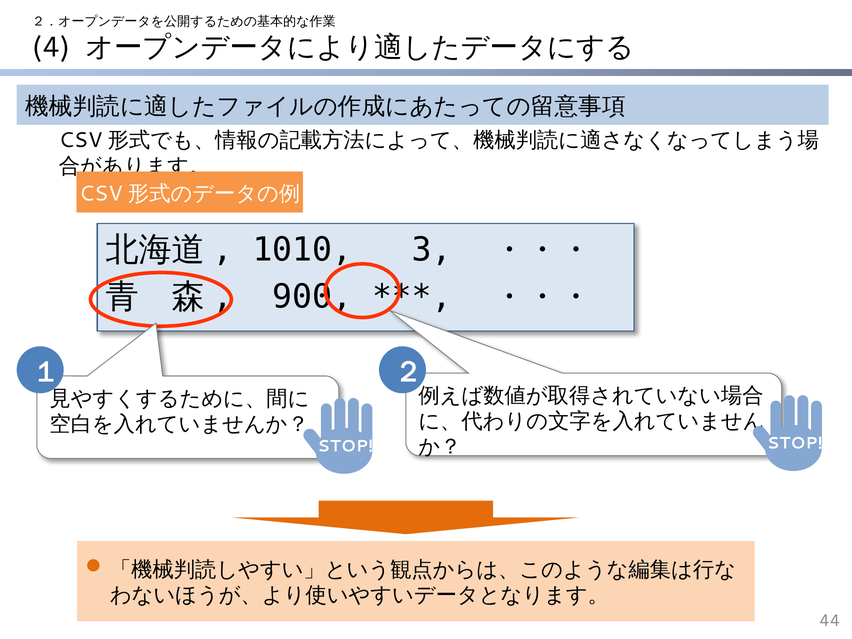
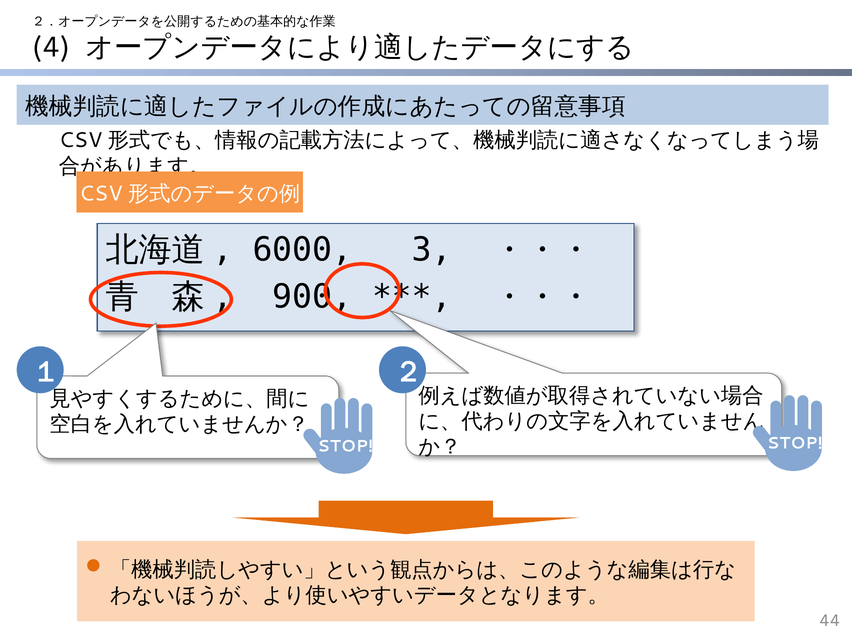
1010: 1010 -> 6000
